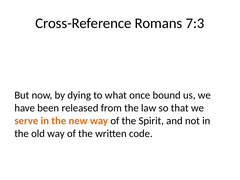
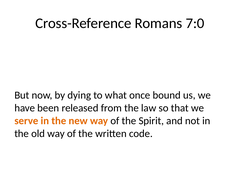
7:3: 7:3 -> 7:0
